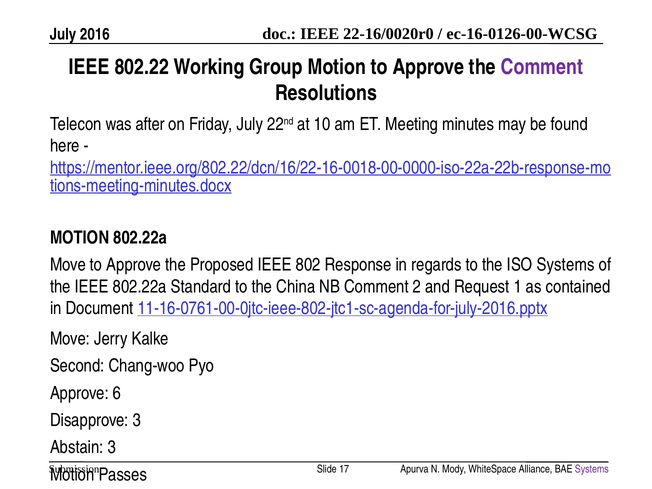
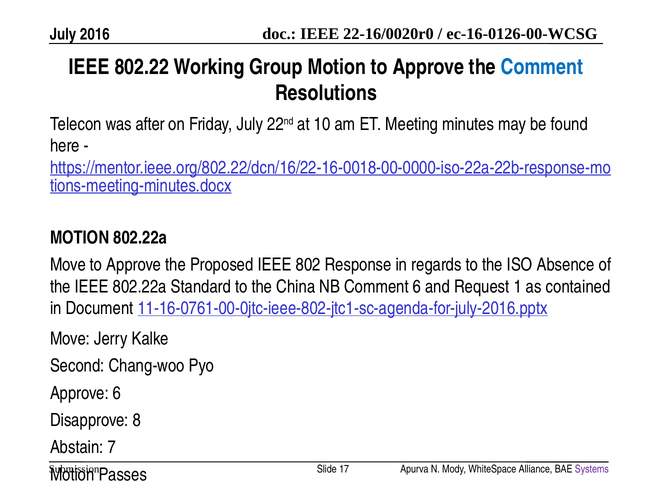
Comment at (542, 67) colour: purple -> blue
ISO Systems: Systems -> Absence
Comment 2: 2 -> 6
Disapprove 3: 3 -> 8
Abstain 3: 3 -> 7
